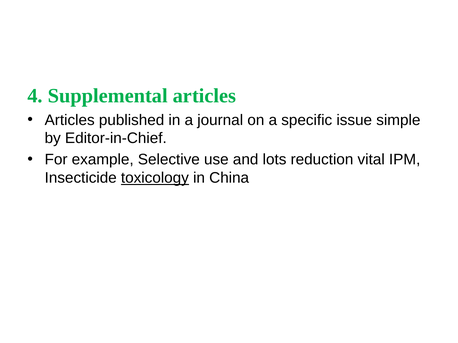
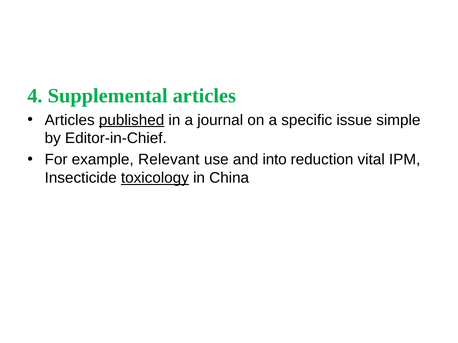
published underline: none -> present
Selective: Selective -> Relevant
lots: lots -> into
